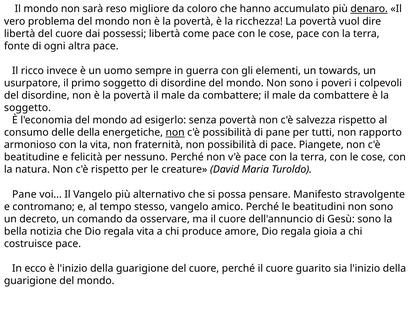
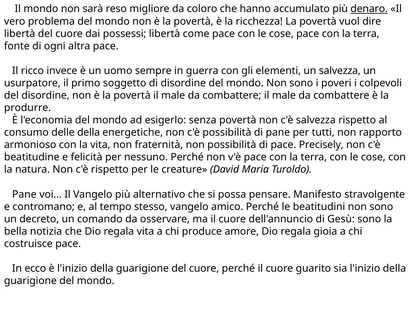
un towards: towards -> salvezza
soggetto at (27, 108): soggetto -> produrre
non at (175, 133) underline: present -> none
Piangete: Piangete -> Precisely
